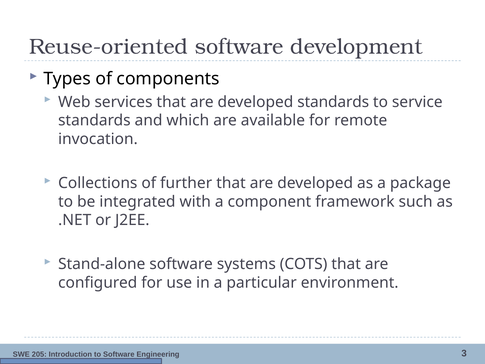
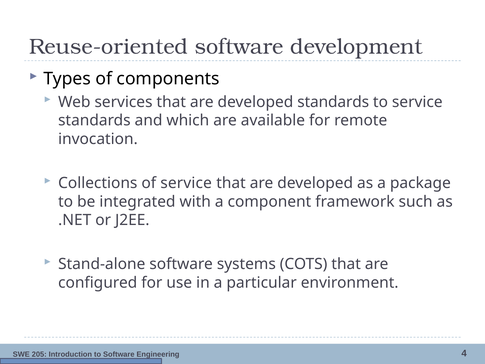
of further: further -> service
3: 3 -> 4
